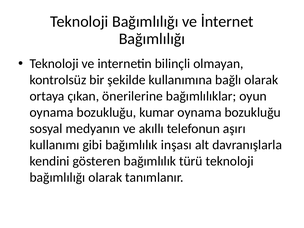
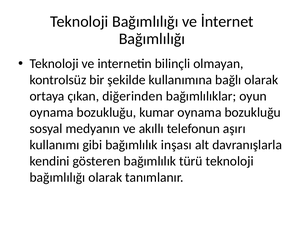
önerilerine: önerilerine -> diğerinden
